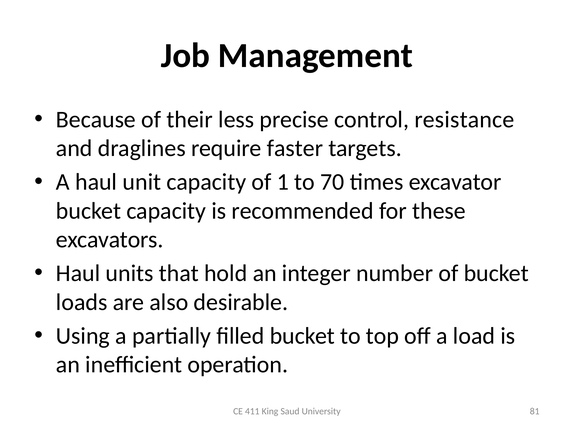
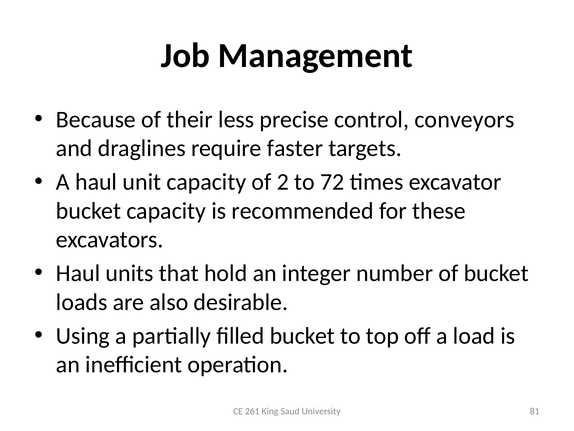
resistance: resistance -> conveyors
1: 1 -> 2
70: 70 -> 72
411: 411 -> 261
